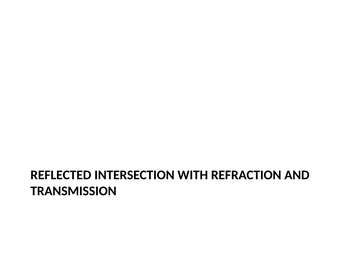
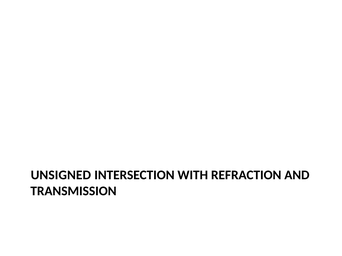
REFLECTED: REFLECTED -> UNSIGNED
